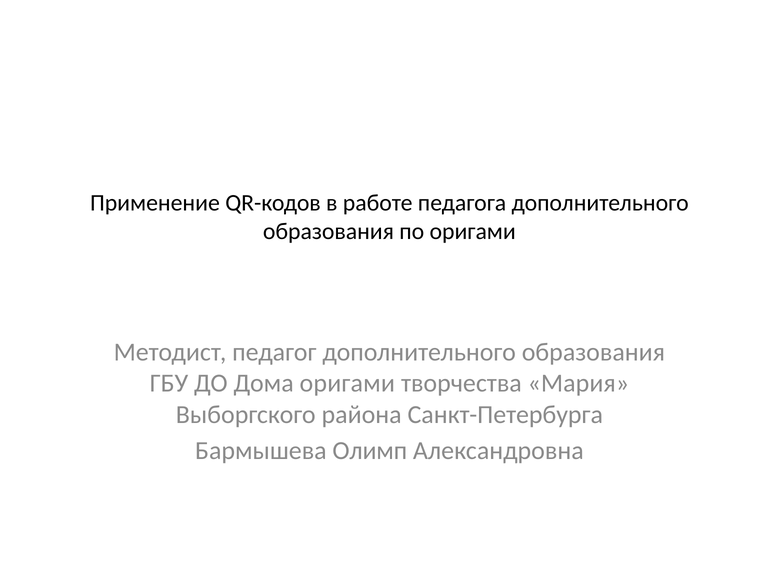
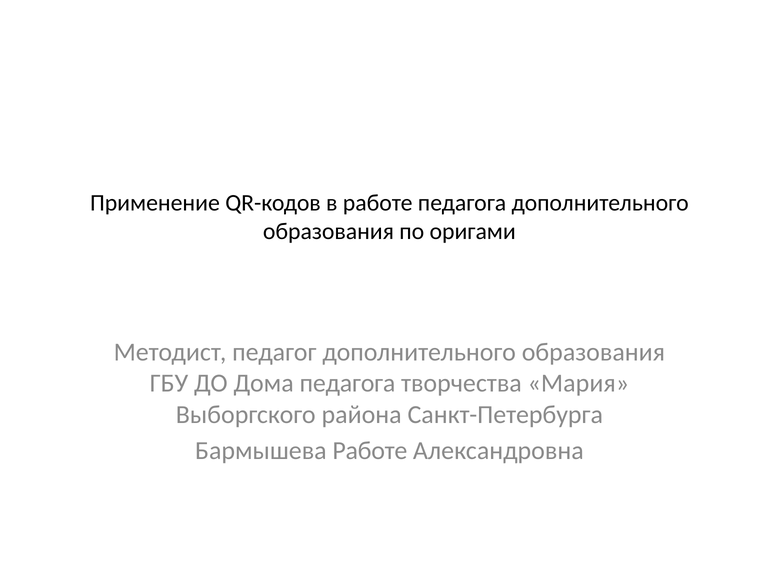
Дома оригами: оригами -> педагога
Бармышева Олимп: Олимп -> Работе
